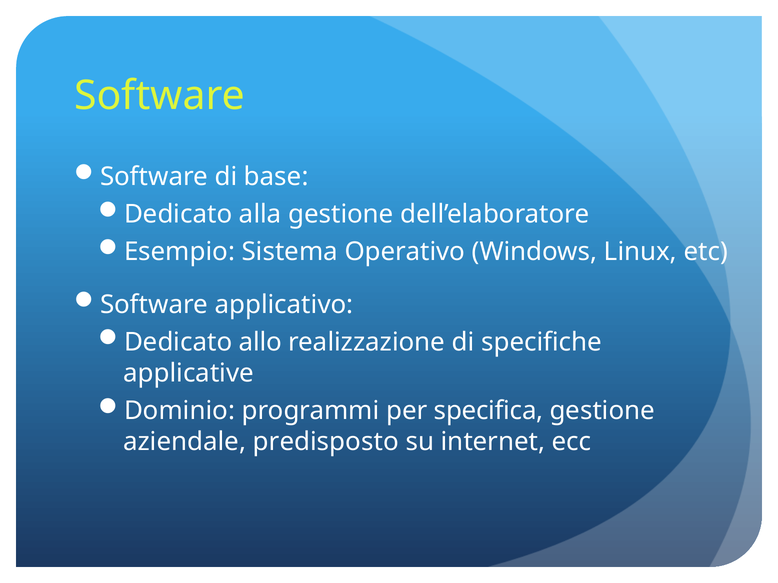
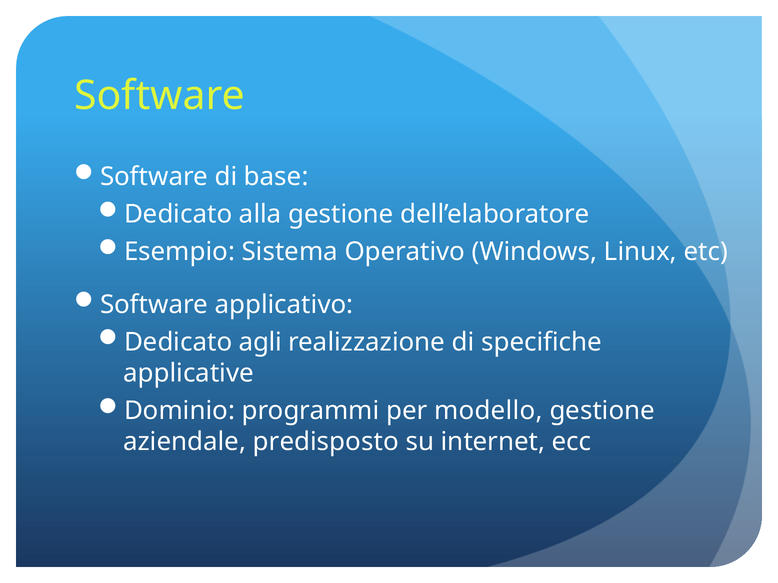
allo: allo -> agli
specifica: specifica -> modello
